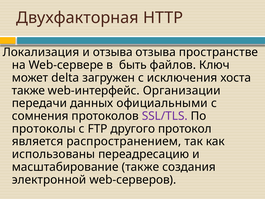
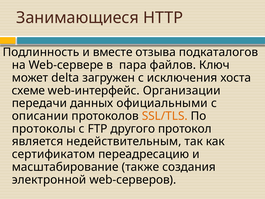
Двухфакторная: Двухфакторная -> Занимающиеся
Локализация: Локализация -> Подлинность
и отзыва: отзыва -> вместе
пространстве: пространстве -> подкаталогов
быть: быть -> пара
также at (28, 90): также -> схеме
сомнения: сомнения -> описании
SSL/TLS colour: purple -> orange
распространением: распространением -> недействительным
использованы: использованы -> сертификатом
